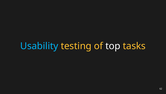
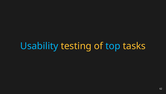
top colour: white -> light blue
